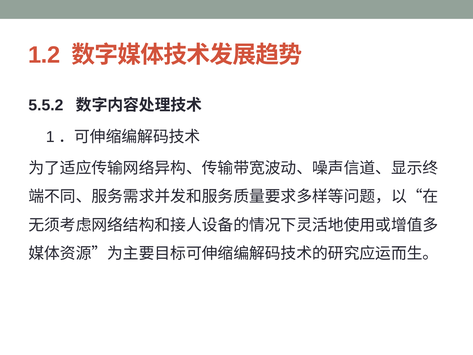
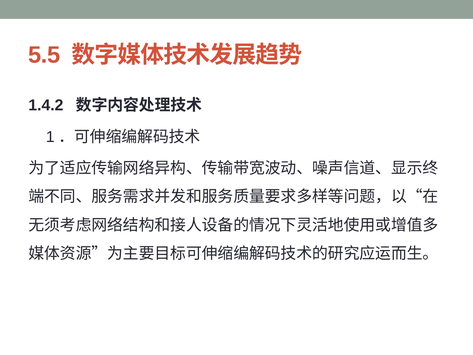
1.2: 1.2 -> 5.5
5.5.2: 5.5.2 -> 1.4.2
